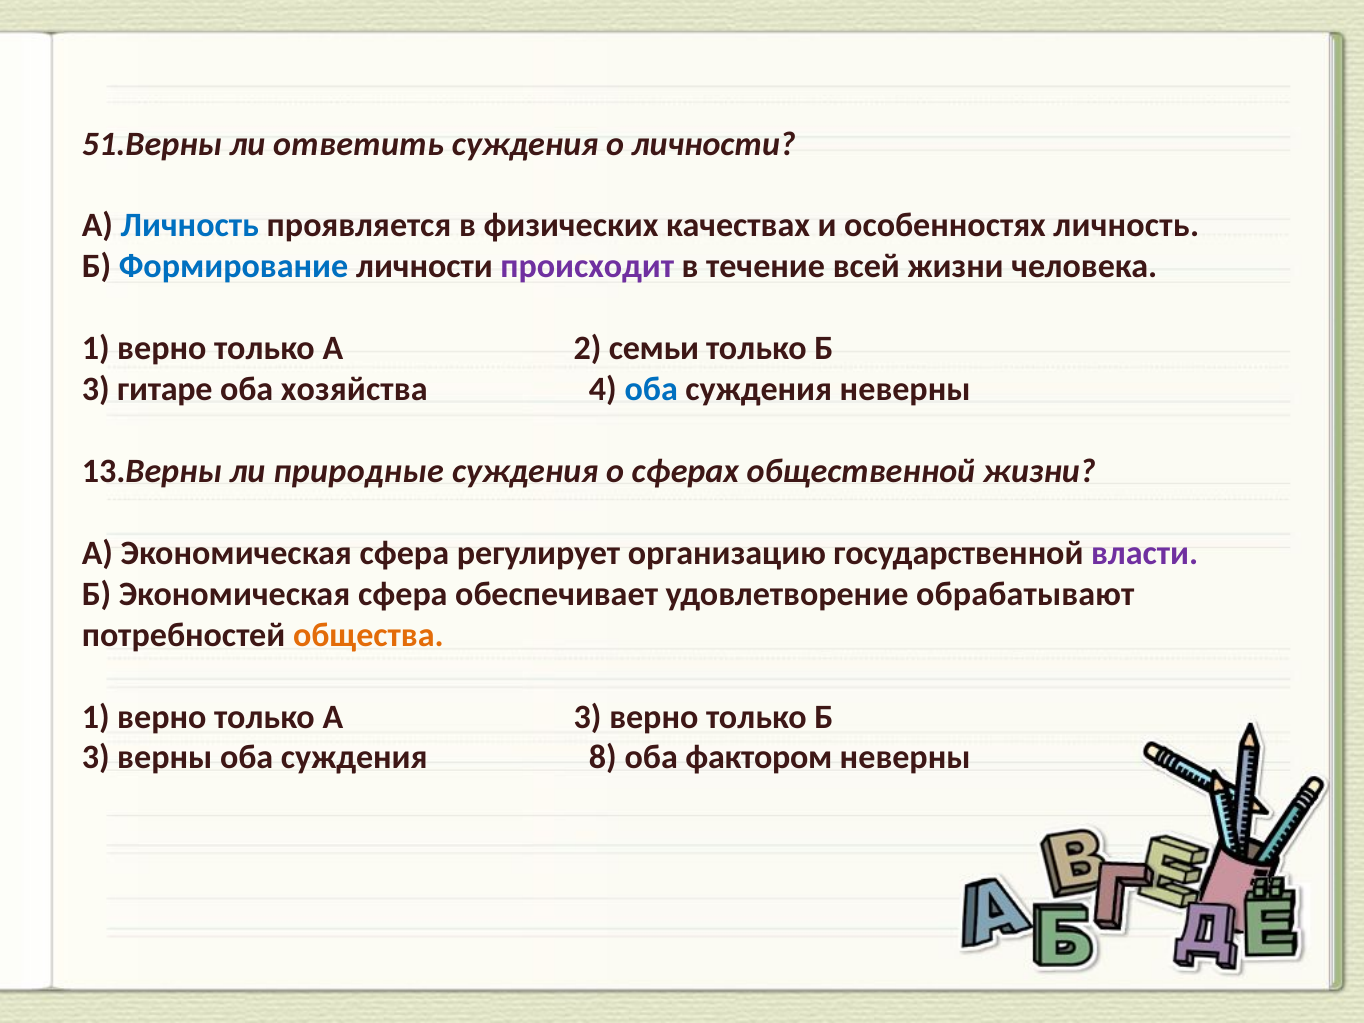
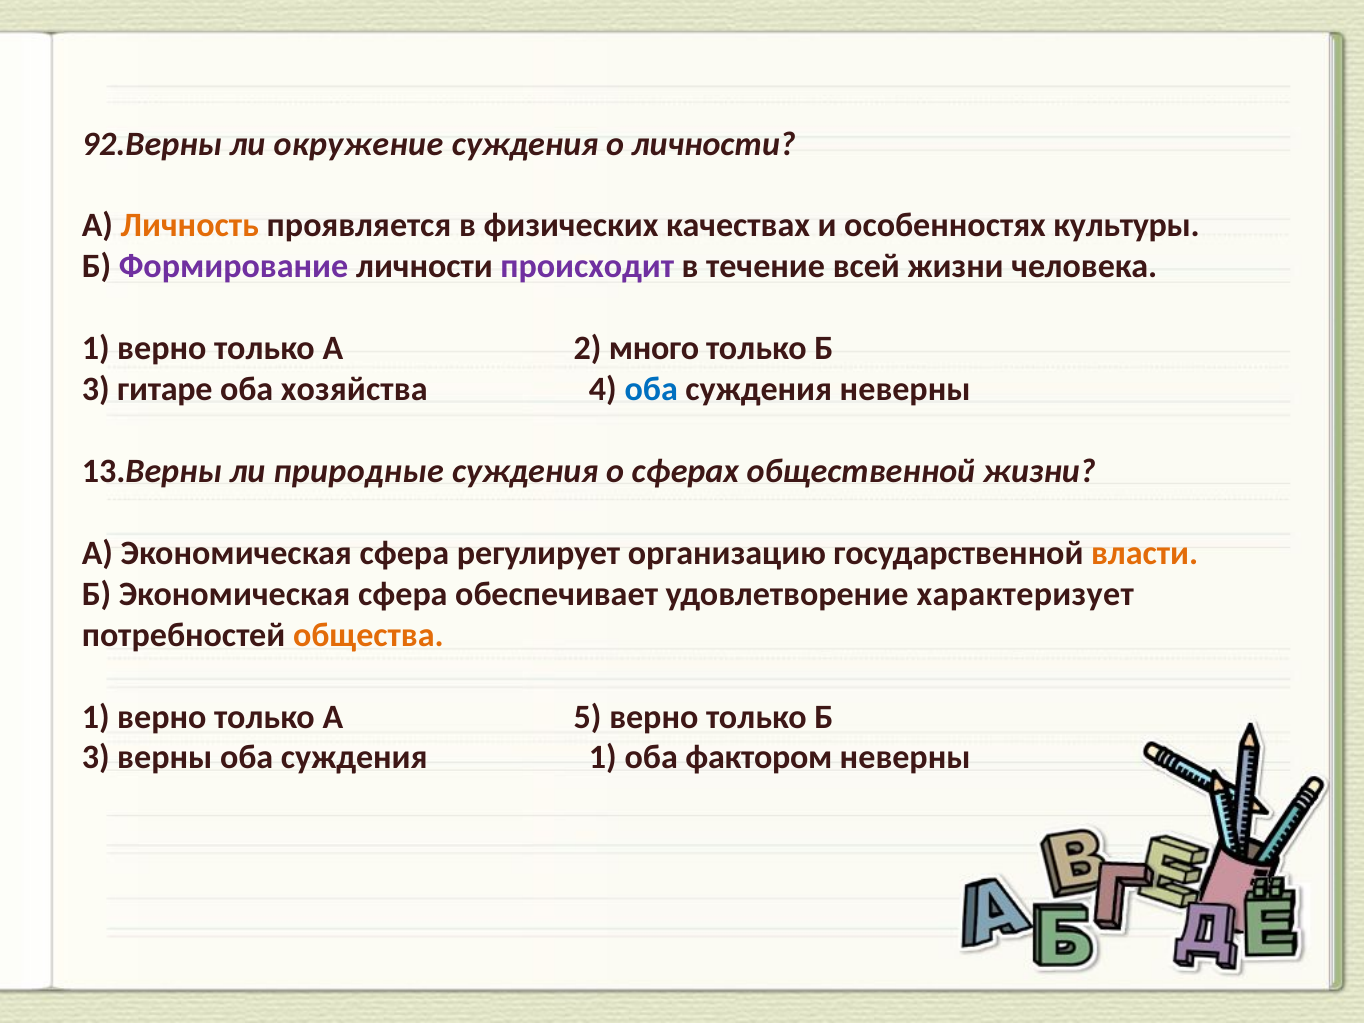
51.Верны: 51.Верны -> 92.Верны
ответить: ответить -> окружение
Личность at (190, 226) colour: blue -> orange
особенностях личность: личность -> культуры
Формирование colour: blue -> purple
семьи: семьи -> много
власти colour: purple -> orange
обрабатывают: обрабатывают -> характеризует
А 3: 3 -> 5
суждения 8: 8 -> 1
